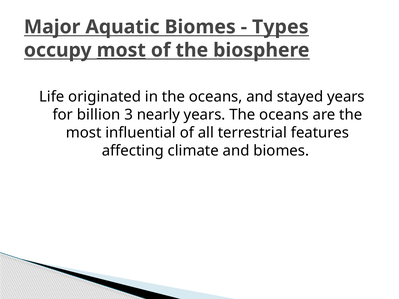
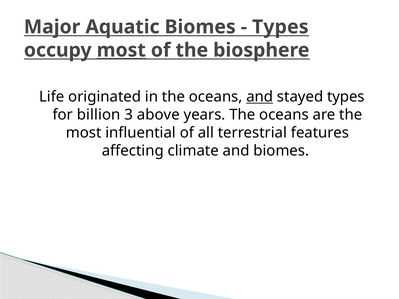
and at (260, 97) underline: none -> present
stayed years: years -> types
nearly: nearly -> above
